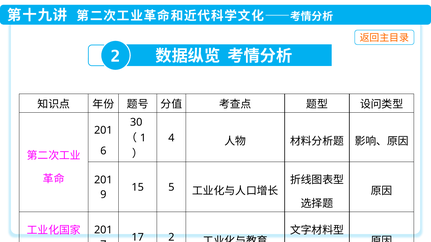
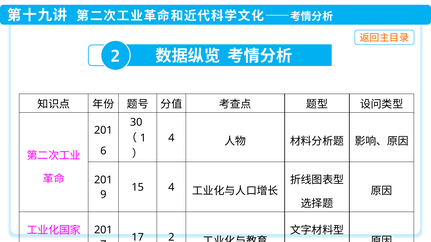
15 5: 5 -> 4
